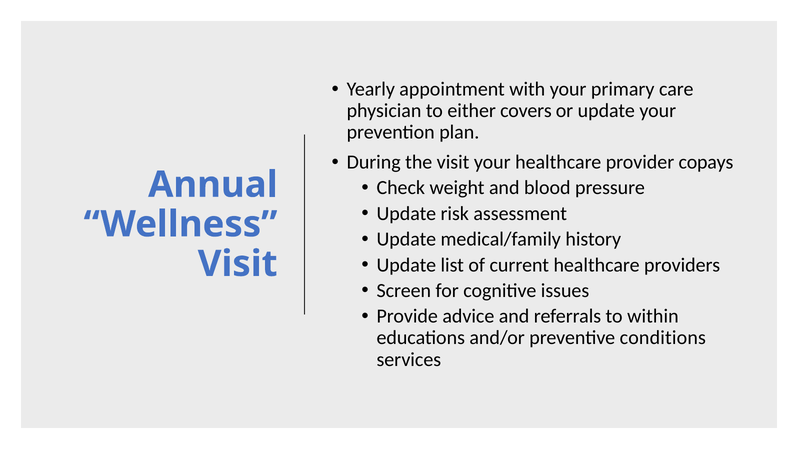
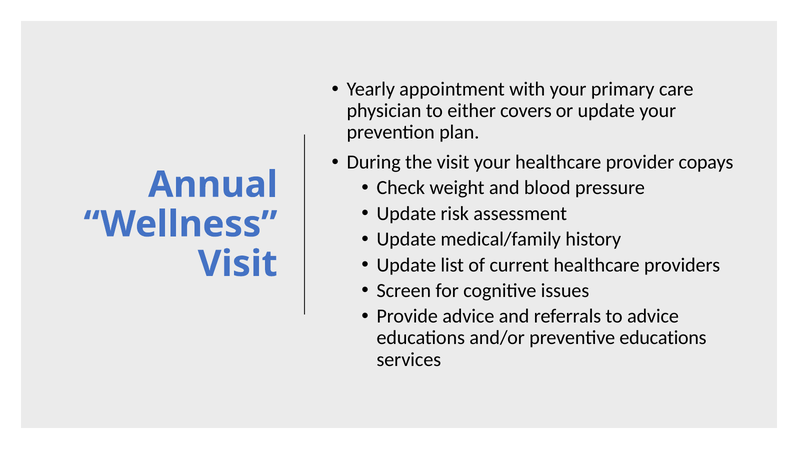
to within: within -> advice
preventive conditions: conditions -> educations
